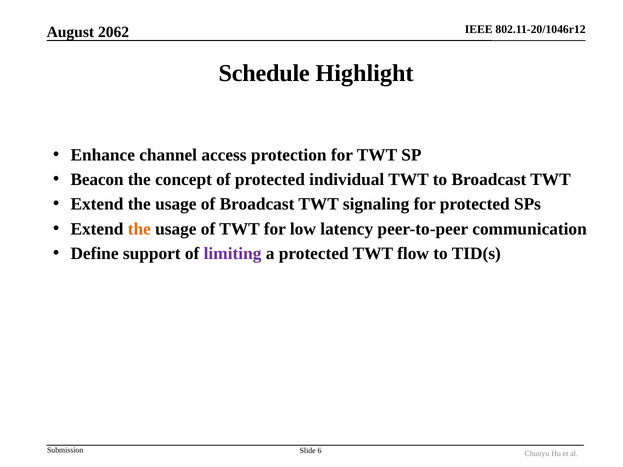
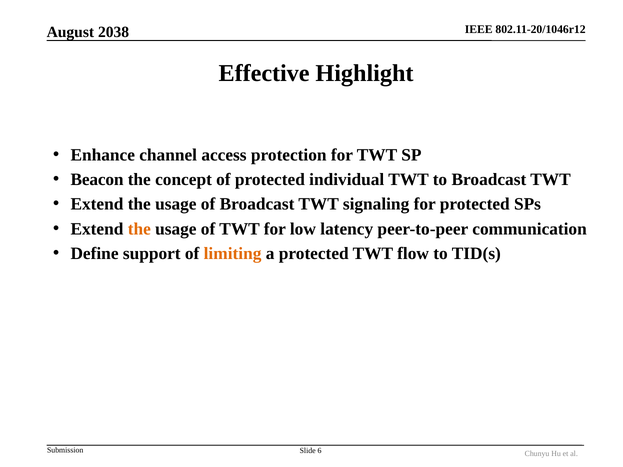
2062: 2062 -> 2038
Schedule: Schedule -> Effective
limiting colour: purple -> orange
